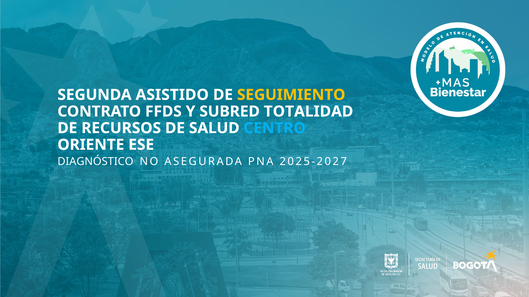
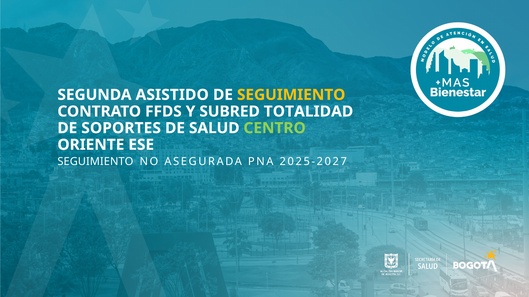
RECURSOS: RECURSOS -> SOPORTES
CENTRO colour: light blue -> light green
DIAGNÓSTICO at (95, 162): DIAGNÓSTICO -> SEGUIMIENTO
